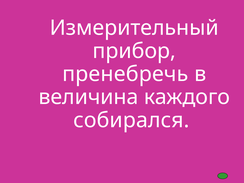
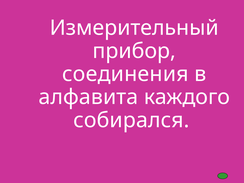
пренебречь: пренебречь -> соединения
величина: величина -> алфавита
